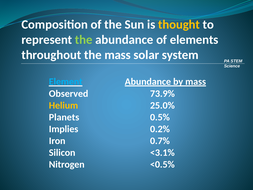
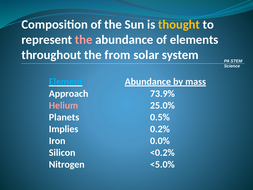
the at (84, 40) colour: light green -> pink
the mass: mass -> from
Observed: Observed -> Approach
Helium colour: yellow -> pink
0.7%: 0.7% -> 0.0%
<3.1%: <3.1% -> <0.2%
<0.5%: <0.5% -> <5.0%
